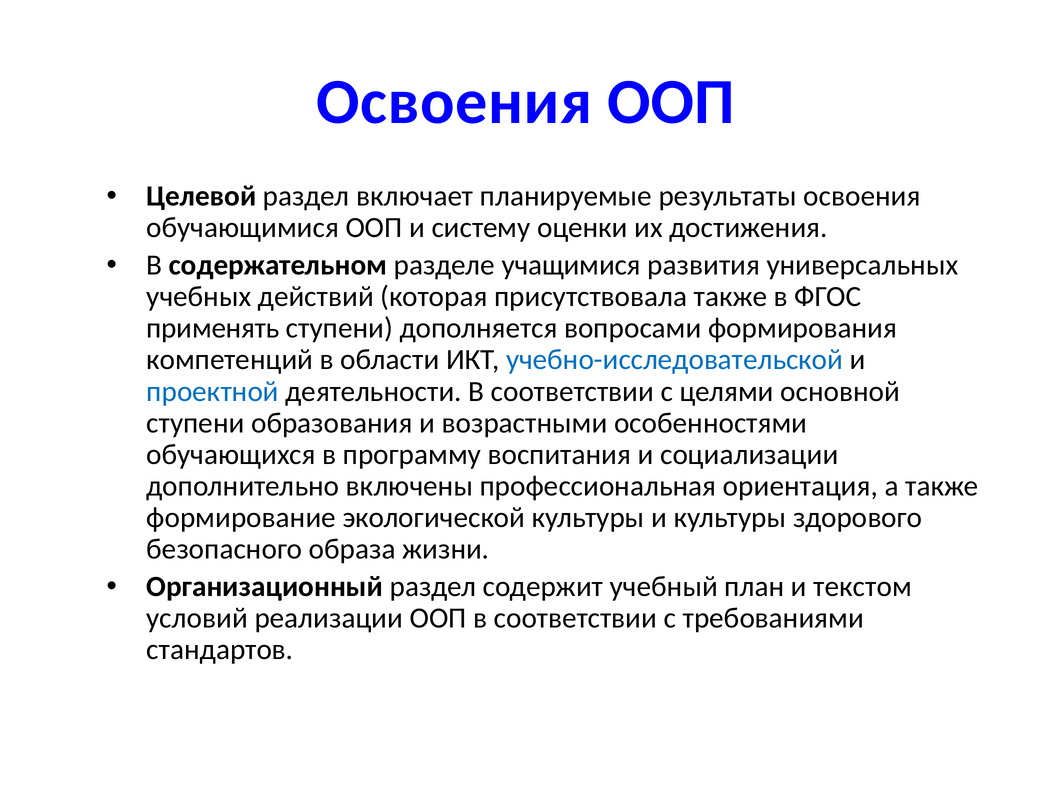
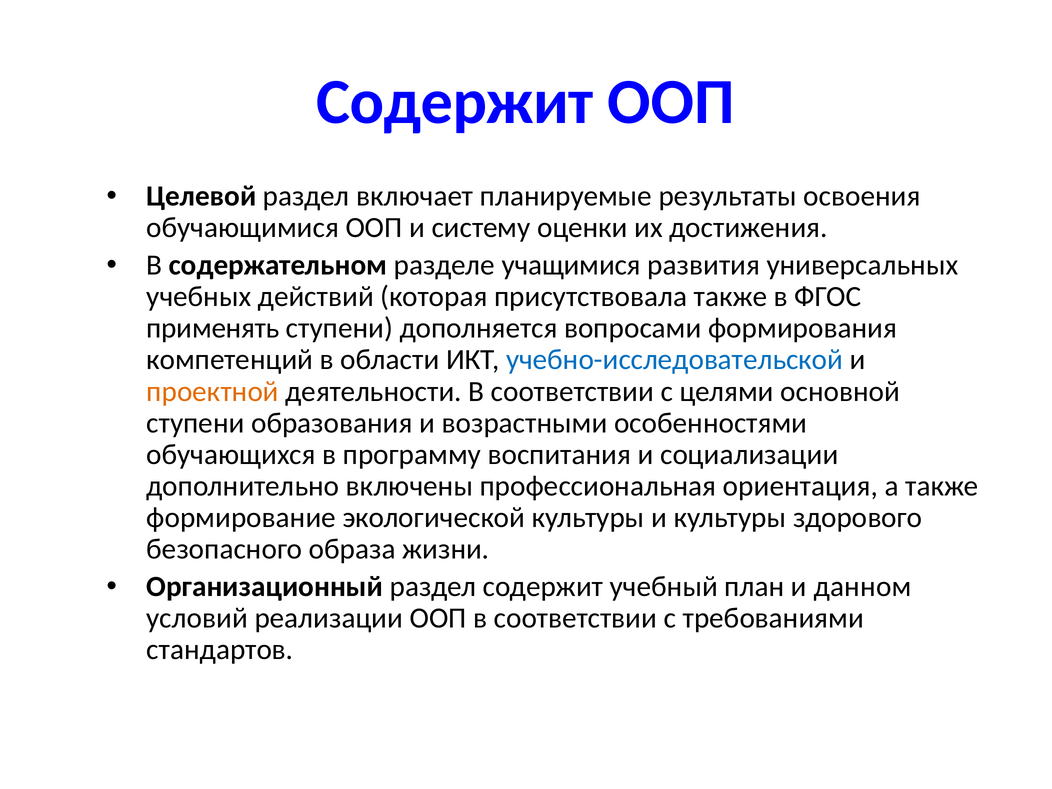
Освоения at (454, 102): Освоения -> Содержит
проектной colour: blue -> orange
текстом: текстом -> данном
